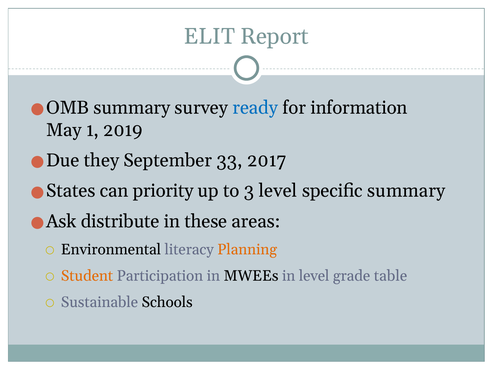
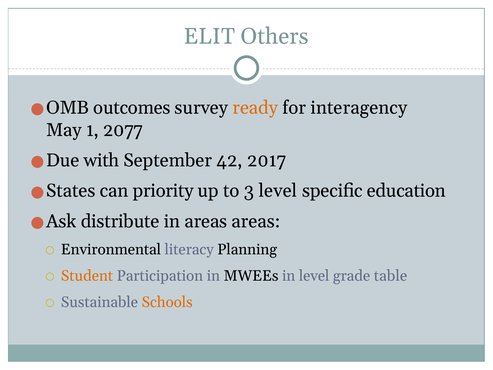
Report: Report -> Others
summary at (132, 108): summary -> outcomes
ready colour: blue -> orange
information: information -> interagency
2019: 2019 -> 2077
they: they -> with
33: 33 -> 42
specific summary: summary -> education
in these: these -> areas
Planning colour: orange -> black
Schools colour: black -> orange
